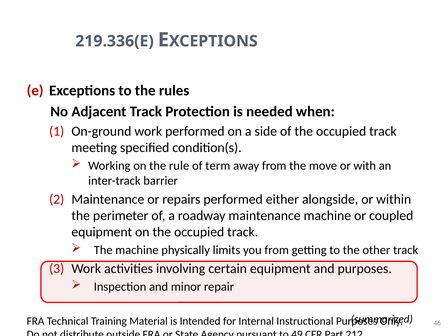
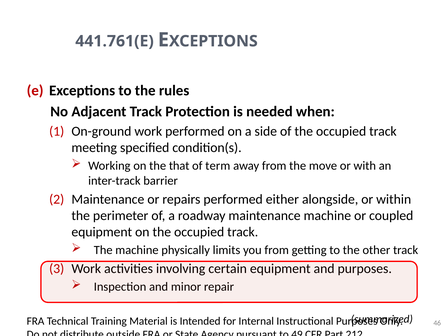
219.336(E: 219.336(E -> 441.761(E
rule: rule -> that
